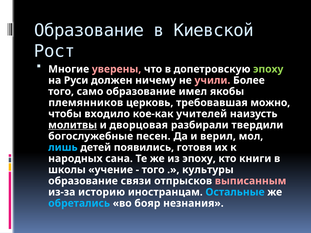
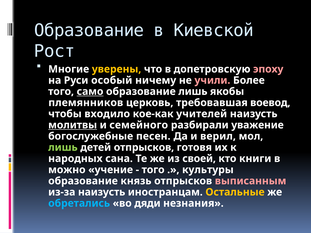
уверены colour: pink -> yellow
эпоху at (268, 69) colour: light green -> pink
должен: должен -> особый
само underline: none -> present
образование имел: имел -> лишь
можно: можно -> воевод
дворцовая: дворцовая -> семейного
твердили: твердили -> уважение
лишь at (63, 148) colour: light blue -> light green
детей появились: появились -> отпрысков
из эпоху: эпоху -> своей
школы: школы -> можно
связи: связи -> князь
из-за историю: историю -> наизусть
Остальные colour: light blue -> yellow
бояр: бояр -> дяди
